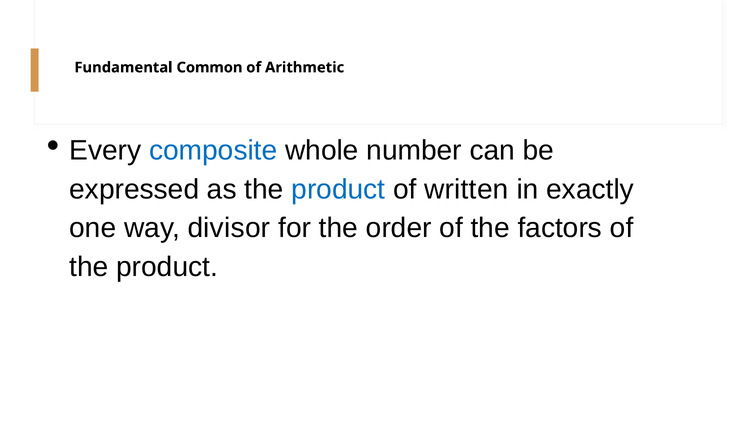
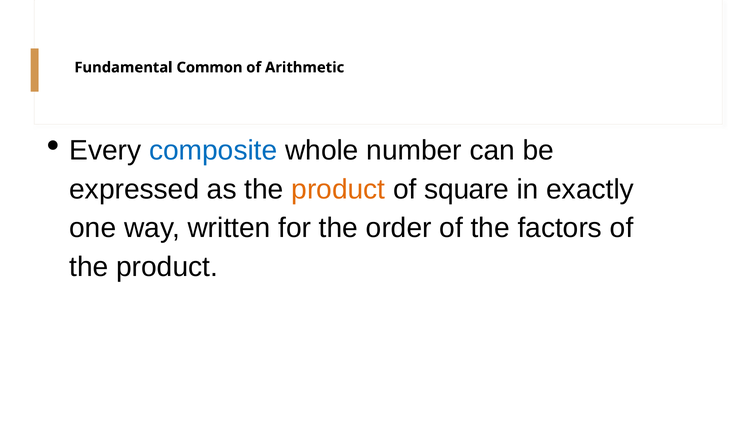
product at (338, 189) colour: blue -> orange
written: written -> square
divisor: divisor -> written
